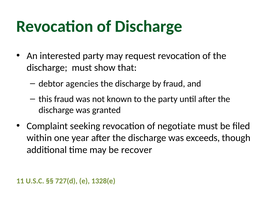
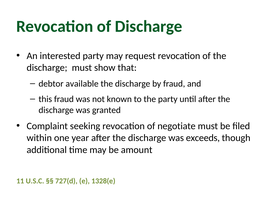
agencies: agencies -> available
recover: recover -> amount
